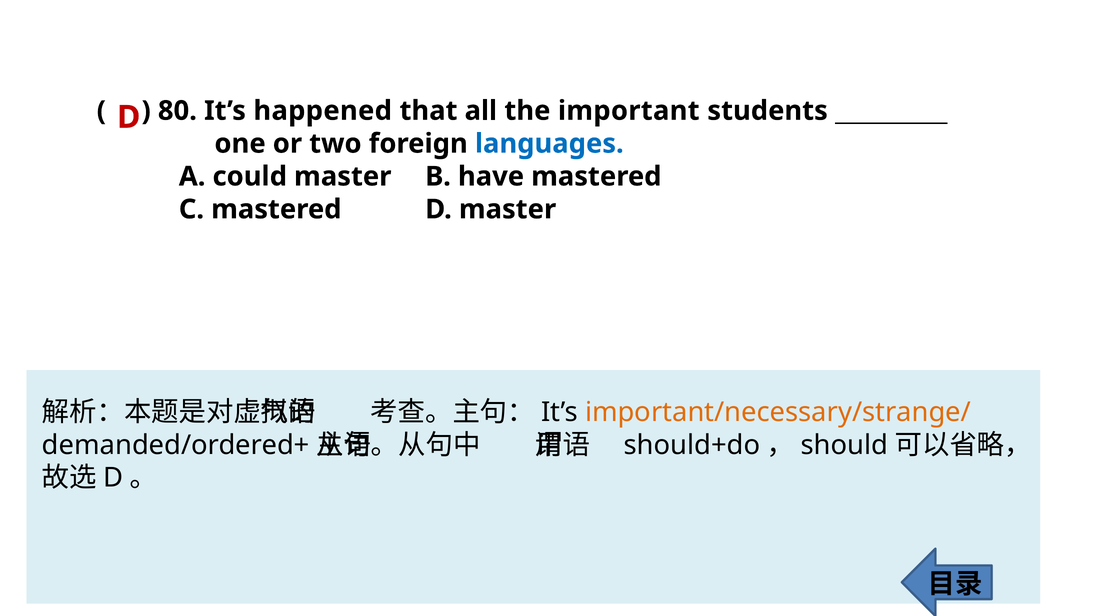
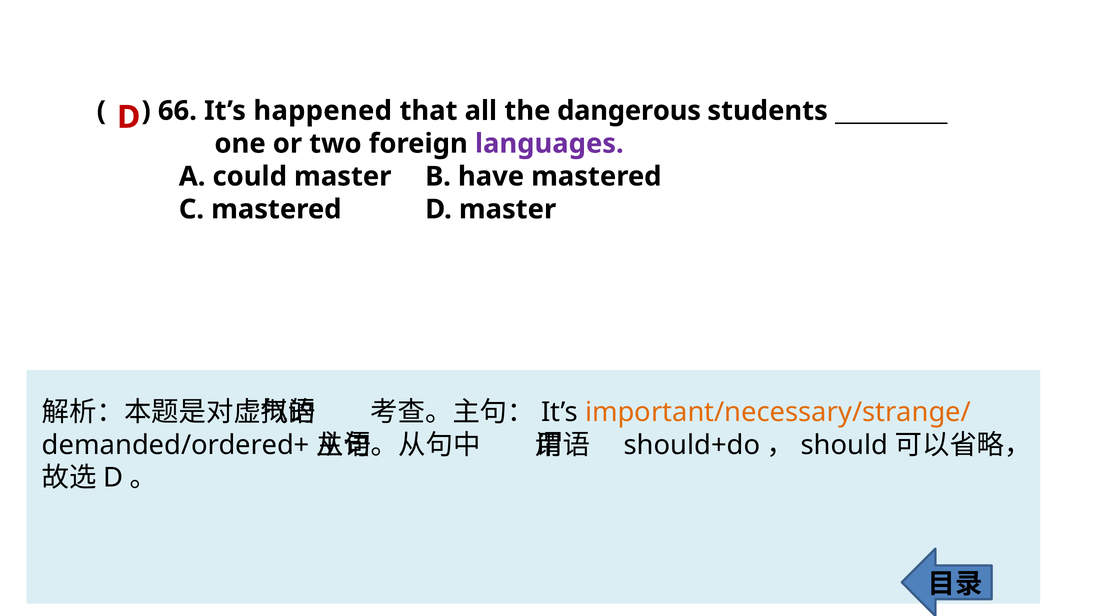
80: 80 -> 66
important: important -> dangerous
languages colour: blue -> purple
